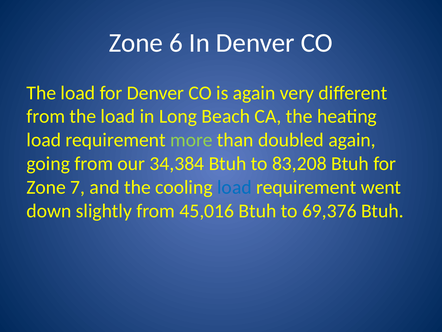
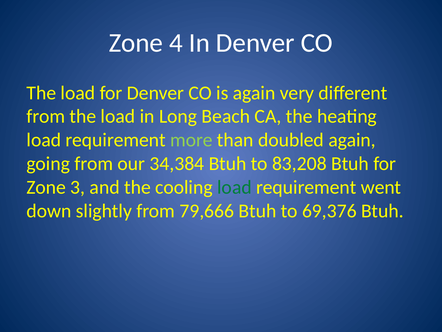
6: 6 -> 4
7: 7 -> 3
load at (234, 187) colour: blue -> green
45,016: 45,016 -> 79,666
